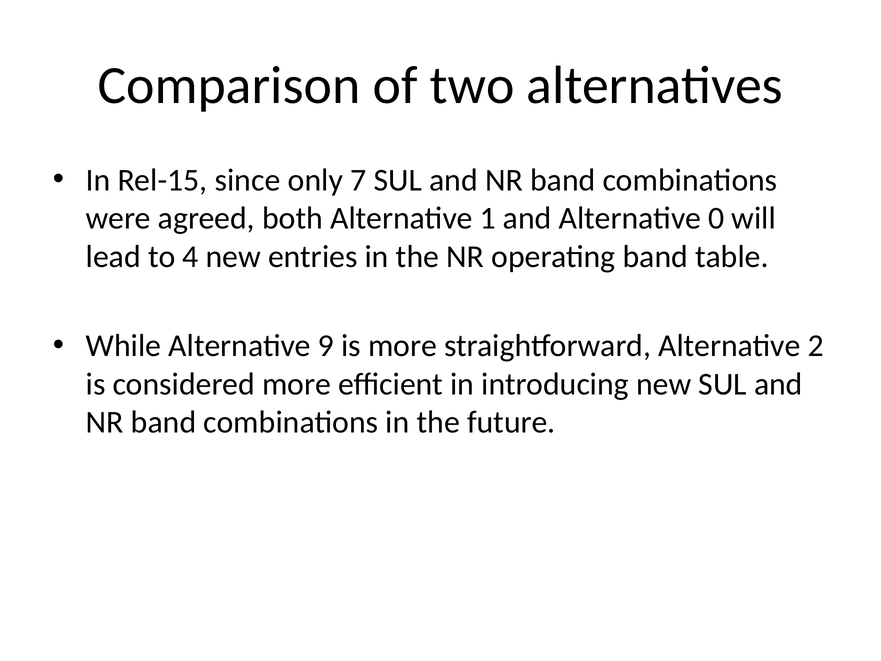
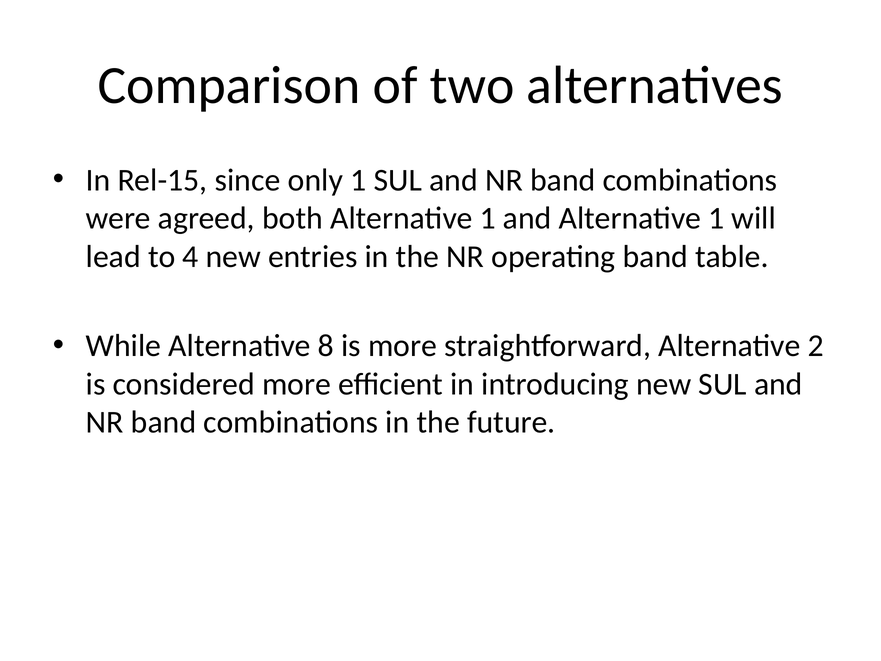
only 7: 7 -> 1
and Alternative 0: 0 -> 1
9: 9 -> 8
